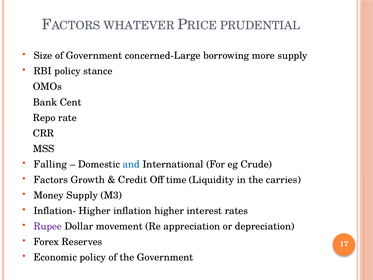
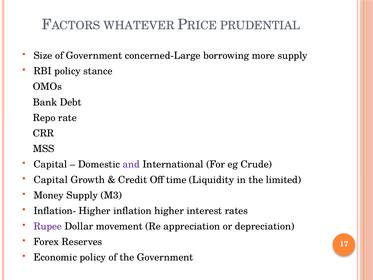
Cent: Cent -> Debt
Falling at (50, 164): Falling -> Capital
and colour: blue -> purple
Factors at (51, 180): Factors -> Capital
carries: carries -> limited
